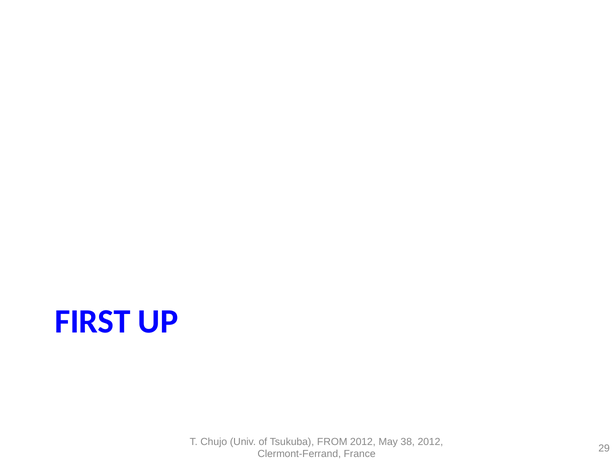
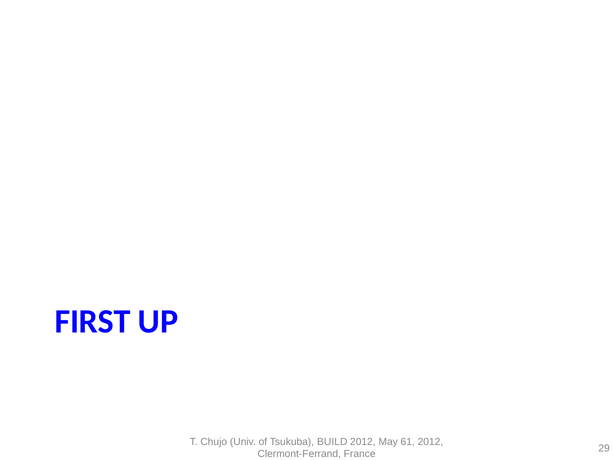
FROM: FROM -> BUILD
38: 38 -> 61
